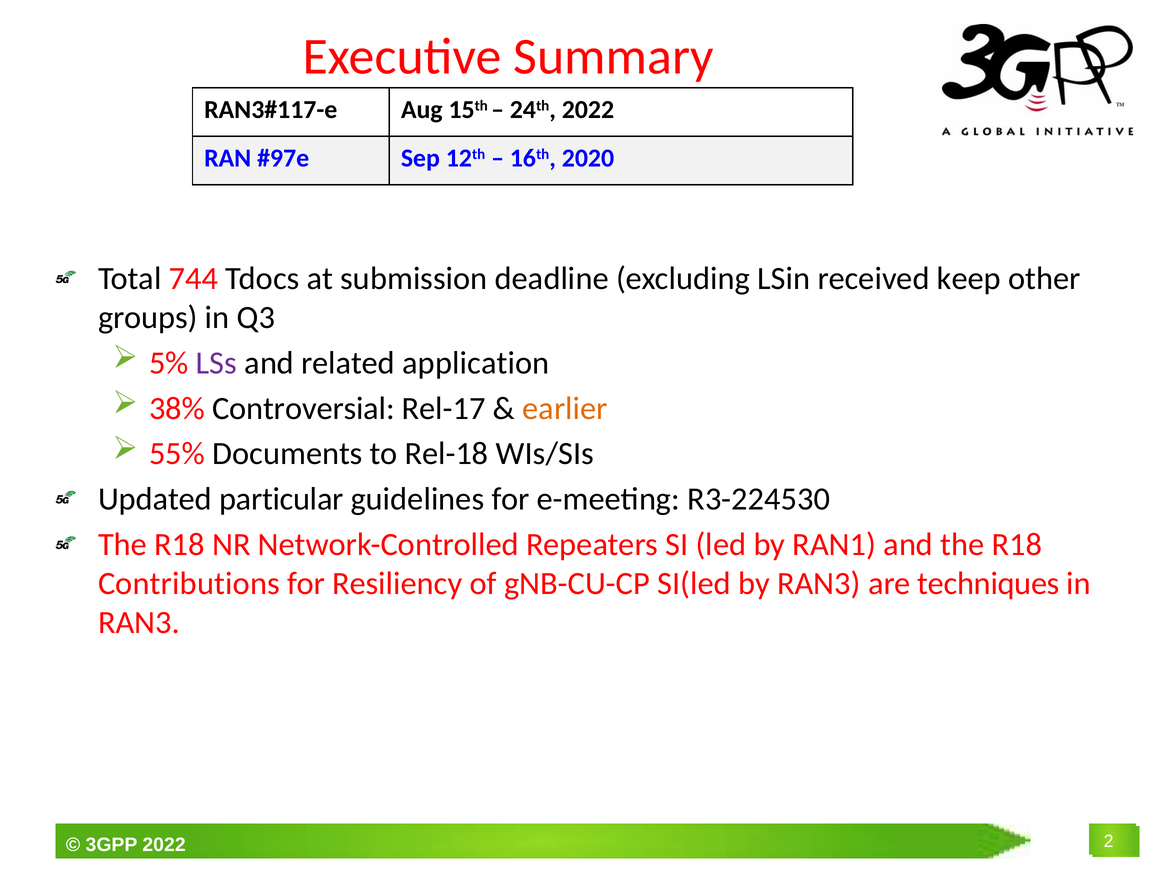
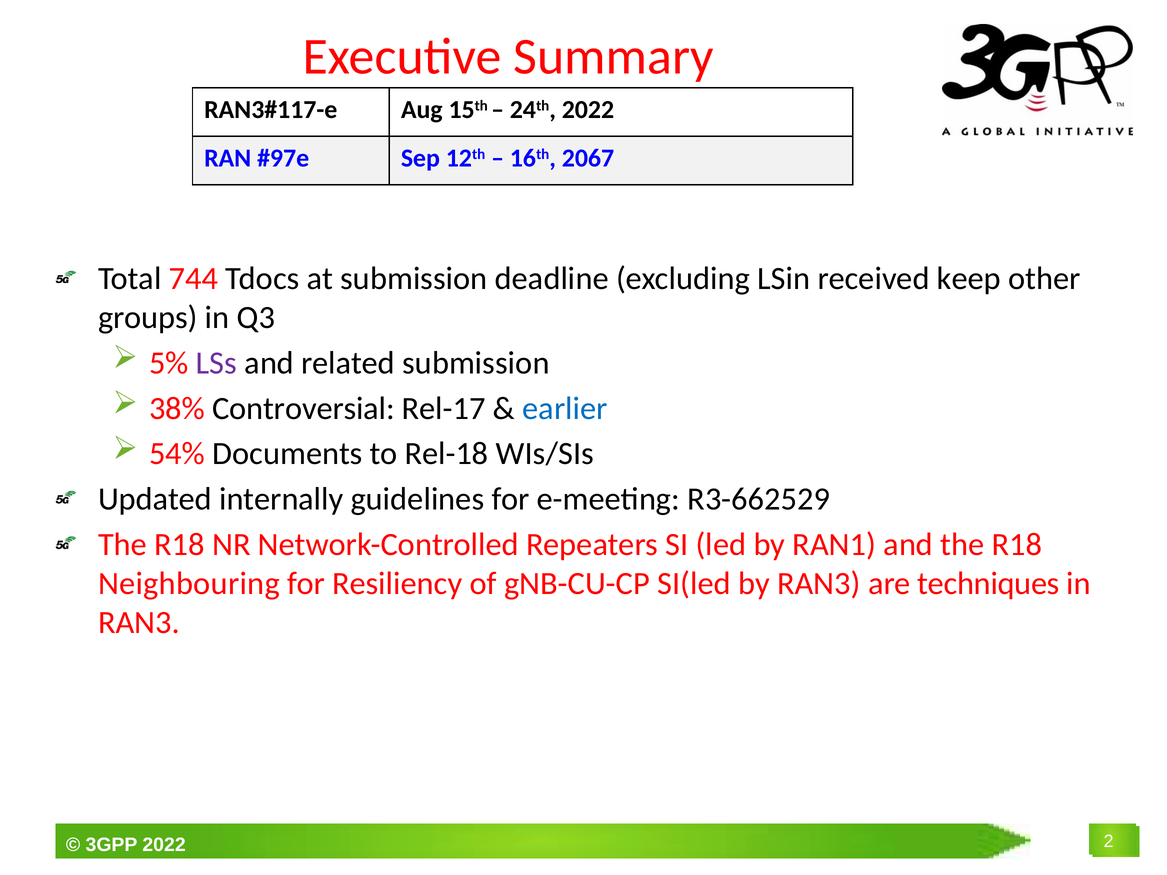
2020: 2020 -> 2067
related application: application -> submission
earlier colour: orange -> blue
55%: 55% -> 54%
particular: particular -> internally
R3-224530: R3-224530 -> R3-662529
Contributions: Contributions -> Neighbouring
